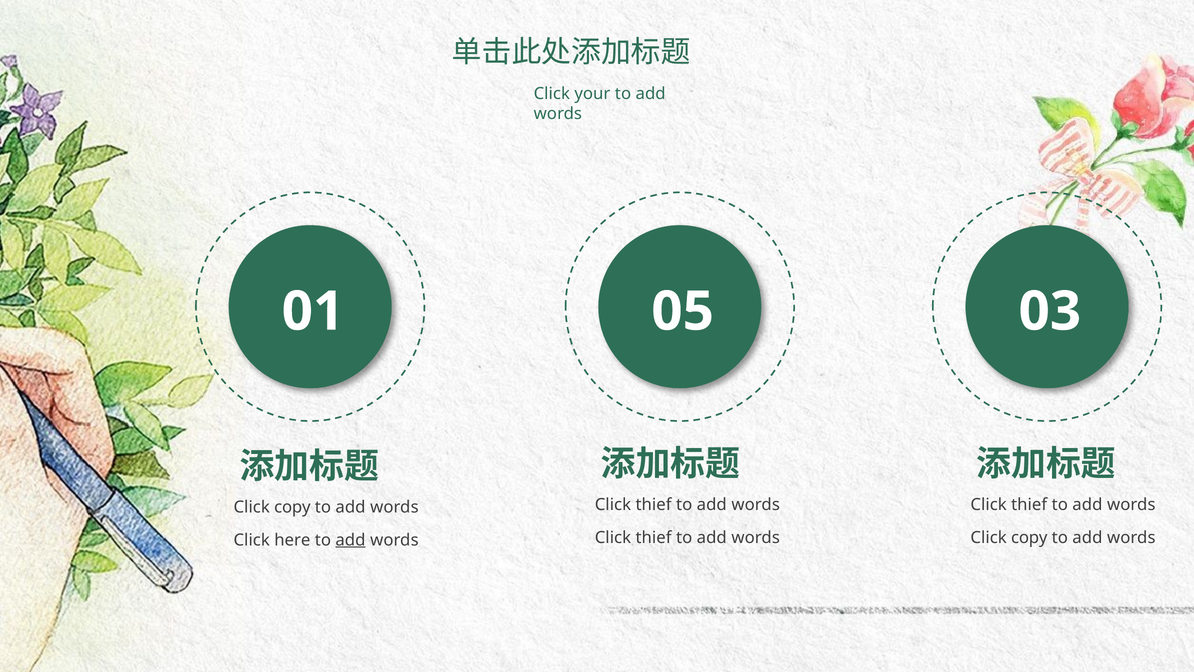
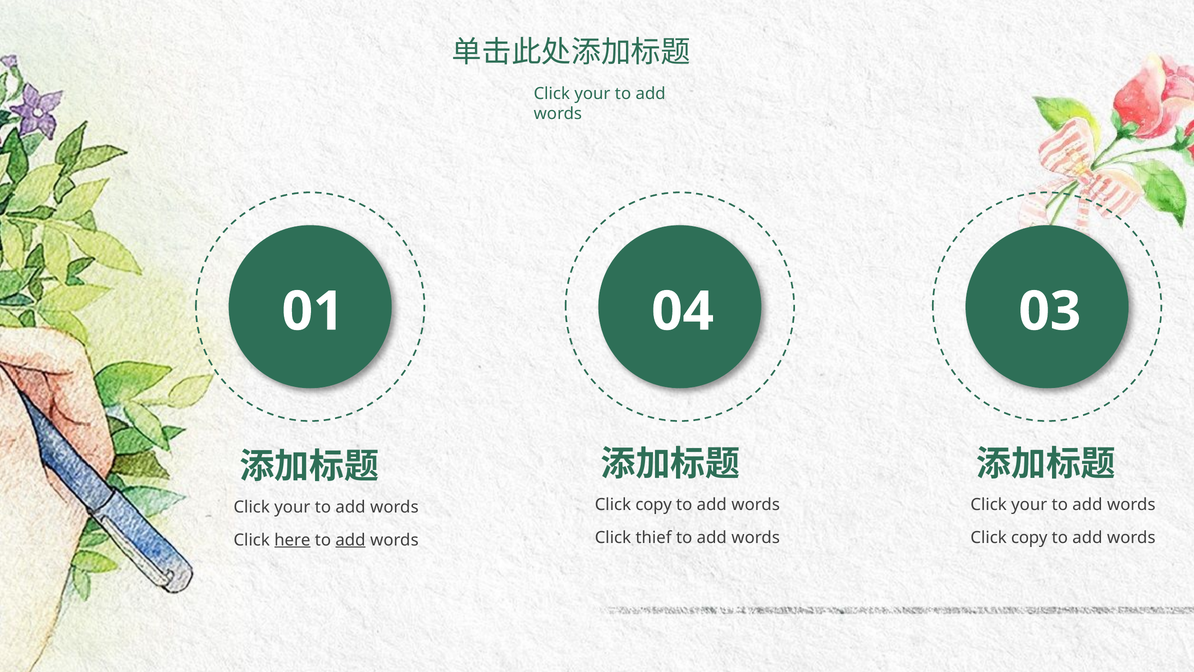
05: 05 -> 04
thief at (654, 504): thief -> copy
thief at (1029, 504): thief -> your
copy at (292, 507): copy -> your
here underline: none -> present
